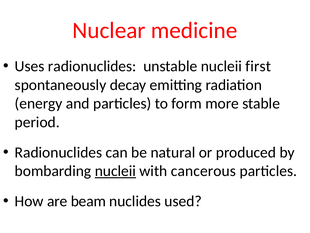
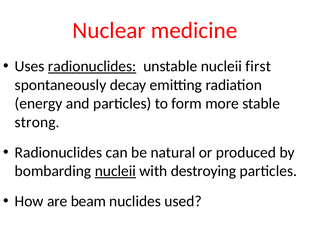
radionuclides at (92, 66) underline: none -> present
period: period -> strong
cancerous: cancerous -> destroying
